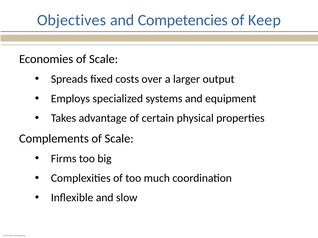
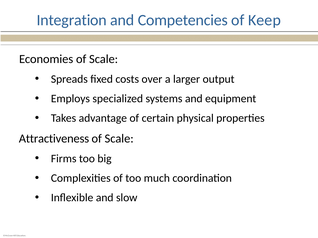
Objectives: Objectives -> Integration
Complements: Complements -> Attractiveness
